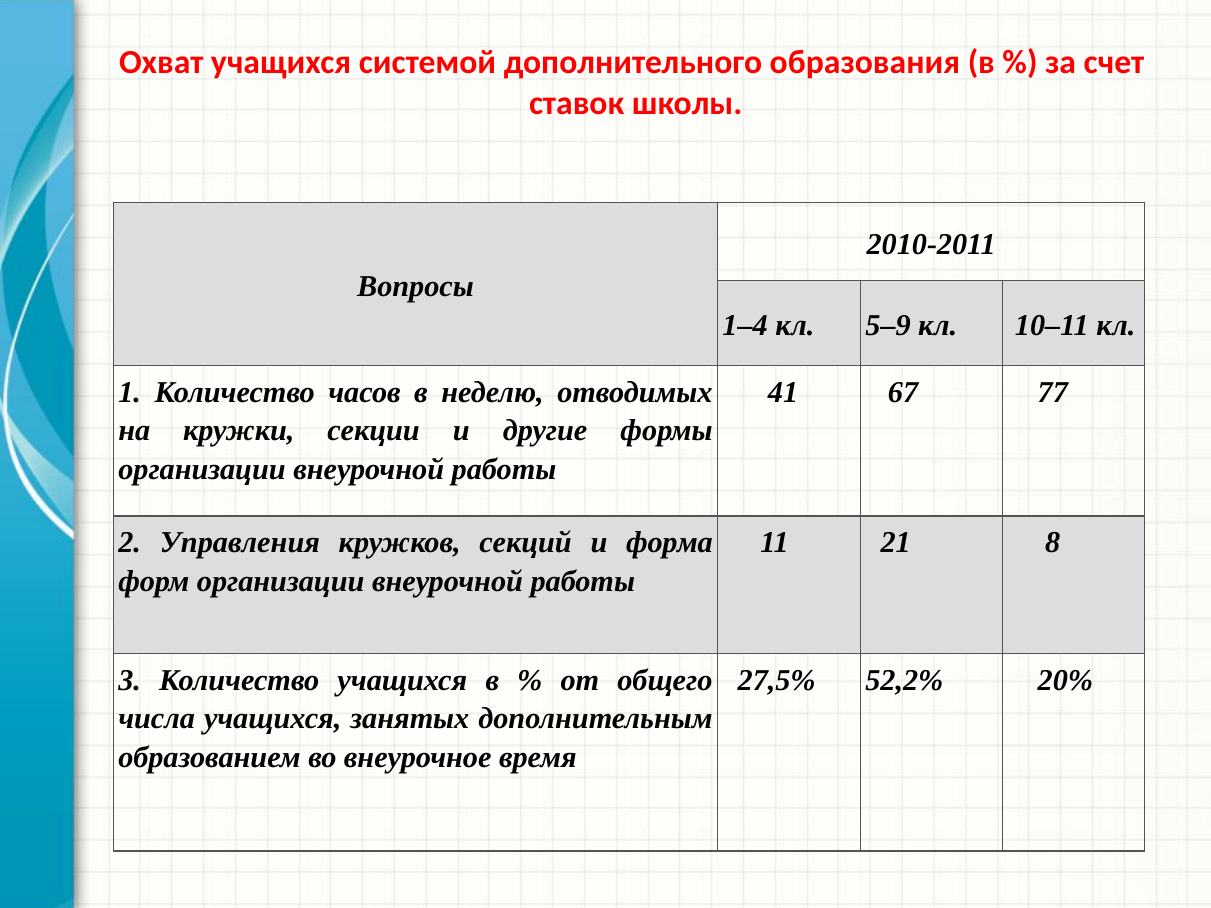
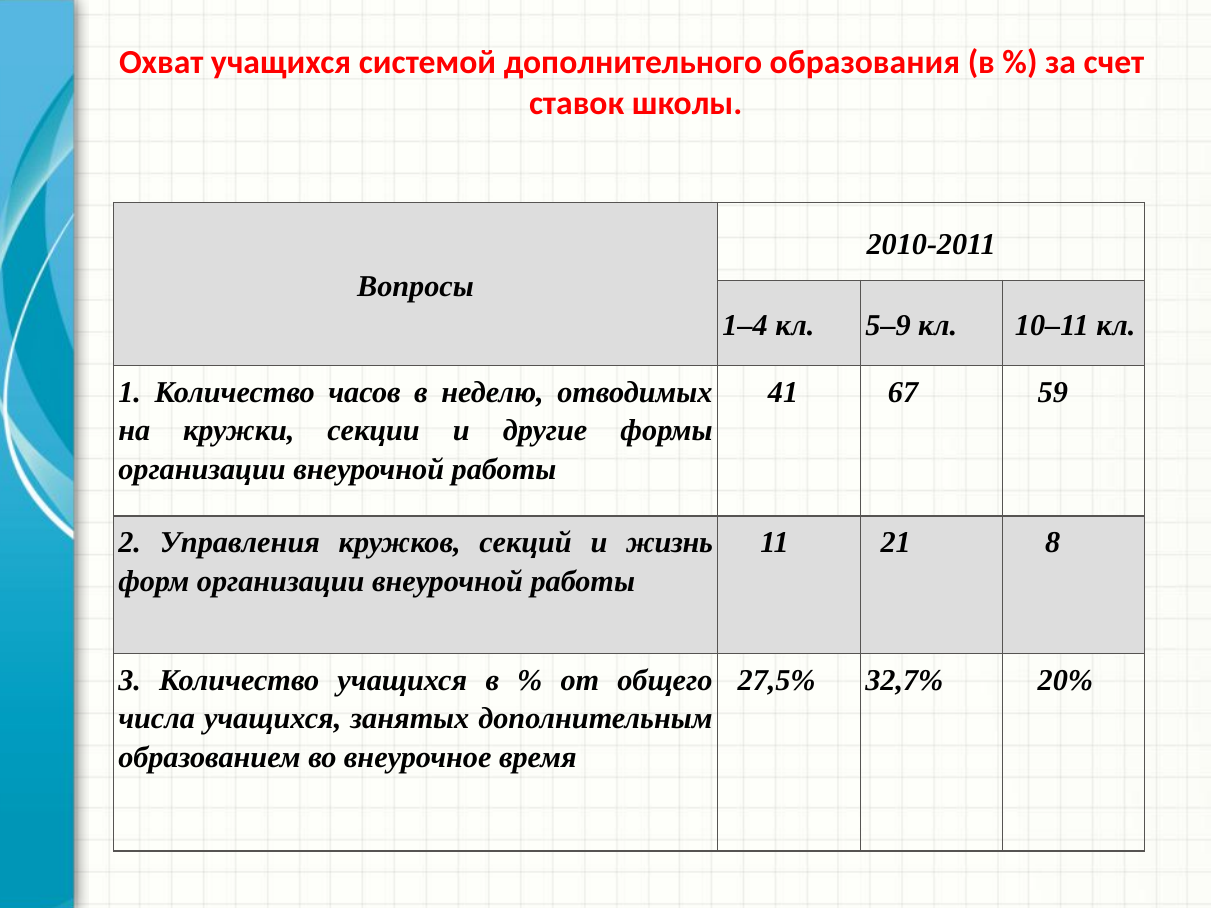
77: 77 -> 59
форма: форма -> жизнь
52,2%: 52,2% -> 32,7%
